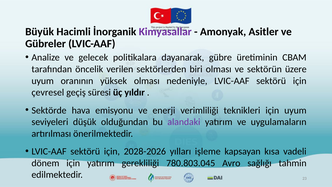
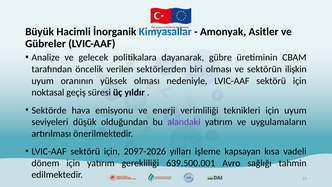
Kimyasallar colour: purple -> blue
üzere: üzere -> ilişkin
çevresel: çevresel -> noktasal
2028-2026: 2028-2026 -> 2097-2026
780.803.045: 780.803.045 -> 639.500.001
